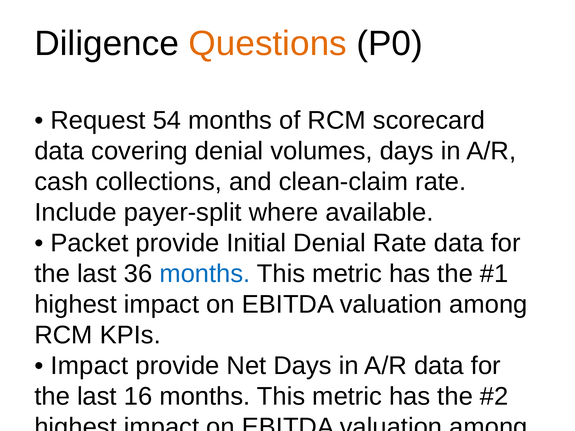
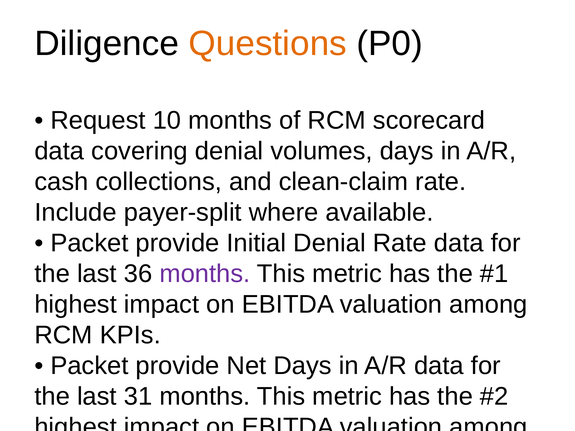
54: 54 -> 10
months at (205, 274) colour: blue -> purple
Impact at (89, 366): Impact -> Packet
16: 16 -> 31
